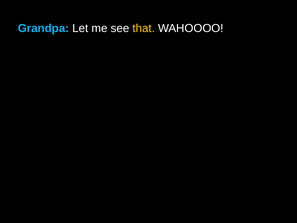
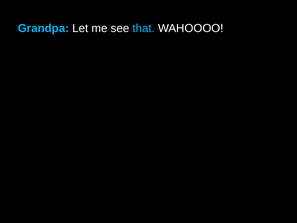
that colour: yellow -> light blue
